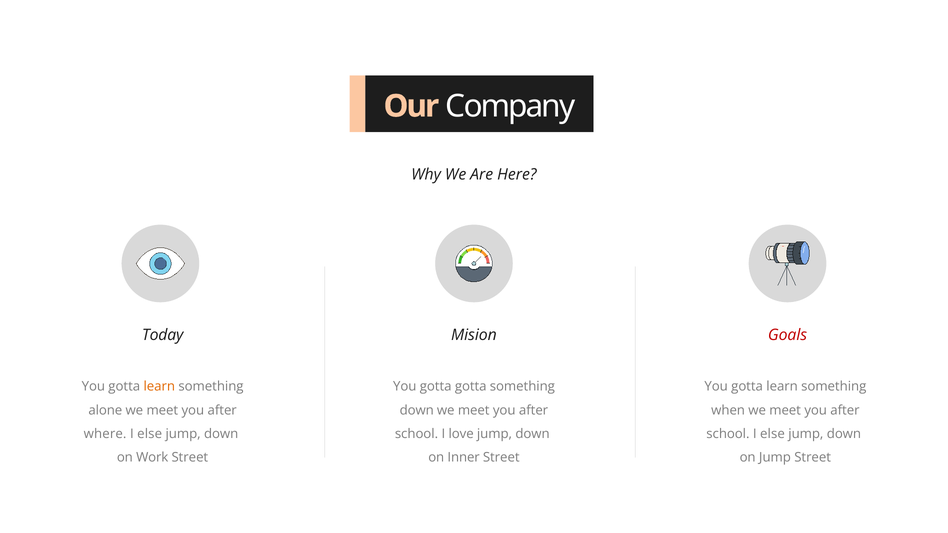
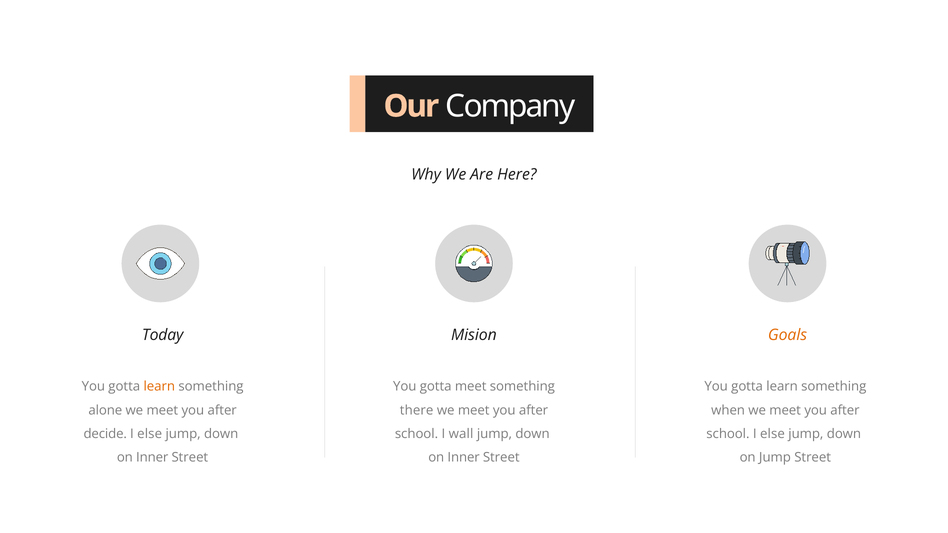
Goals colour: red -> orange
gotta gotta: gotta -> meet
down at (417, 410): down -> there
where: where -> decide
love: love -> wall
Work at (152, 458): Work -> Inner
